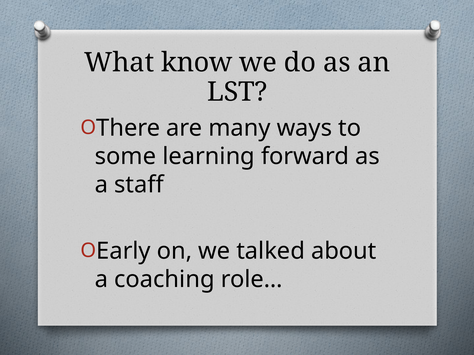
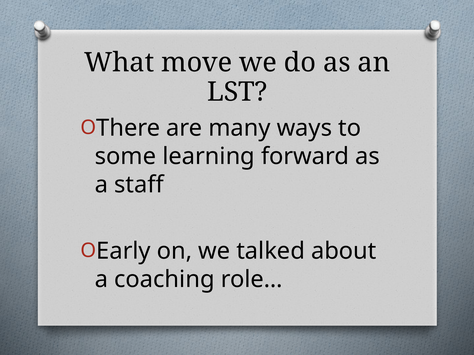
know: know -> move
